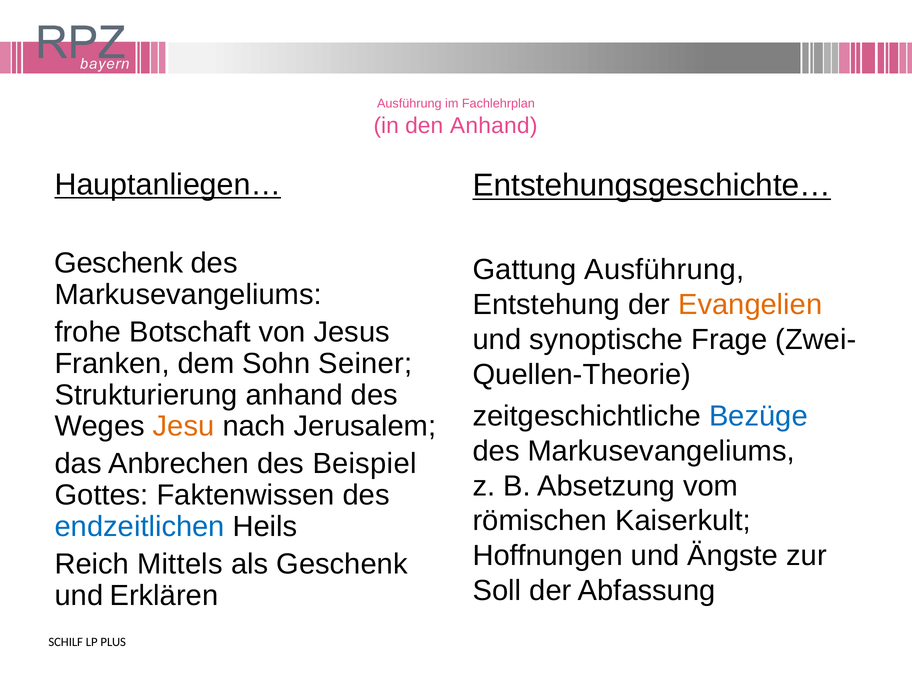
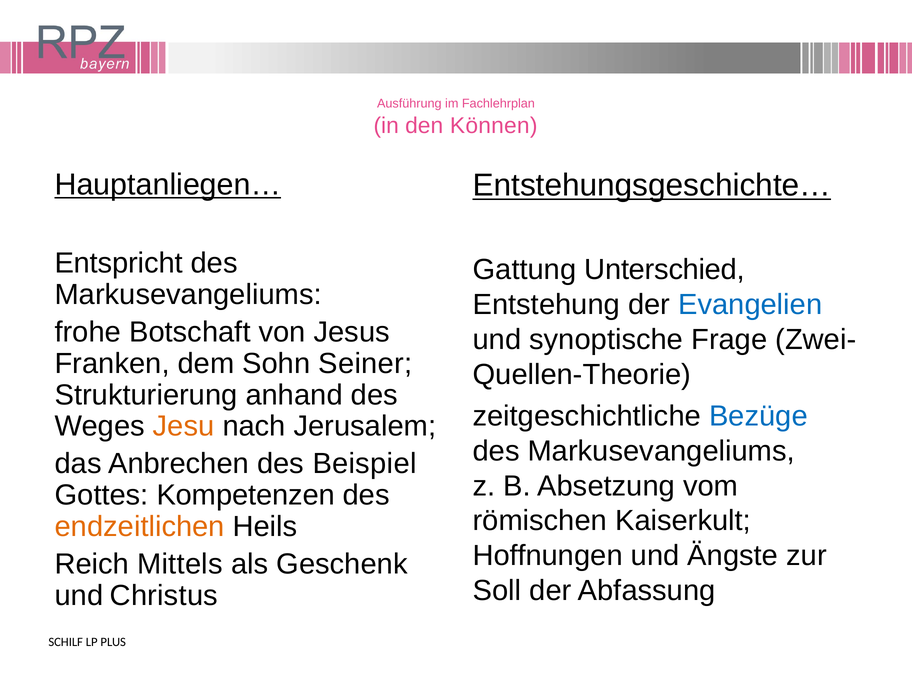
den Anhand: Anhand -> Können
Geschenk at (119, 263): Geschenk -> Entspricht
Gattung Ausführung: Ausführung -> Unterschied
Evangelien colour: orange -> blue
Faktenwissen: Faktenwissen -> Kompetenzen
endzeitlichen colour: blue -> orange
Erklären: Erklären -> Christus
